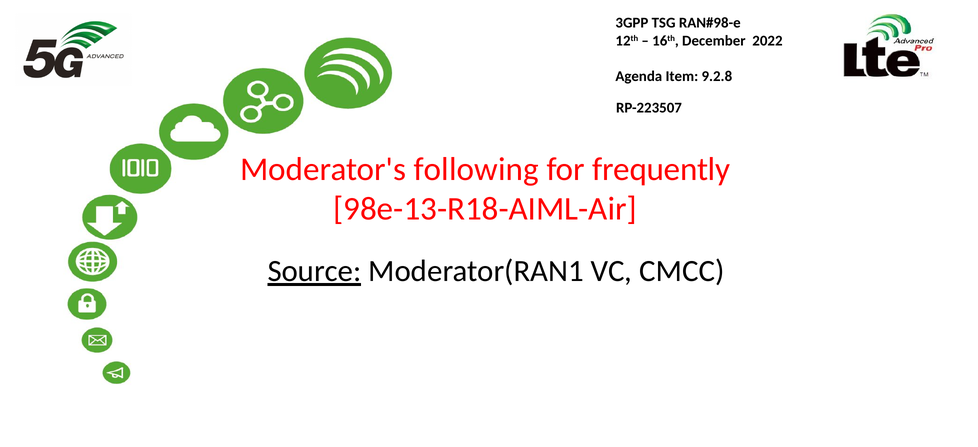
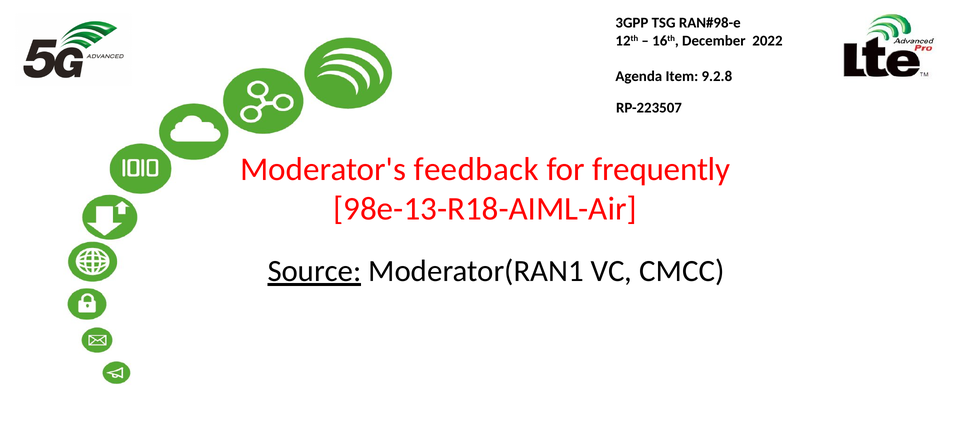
following: following -> feedback
